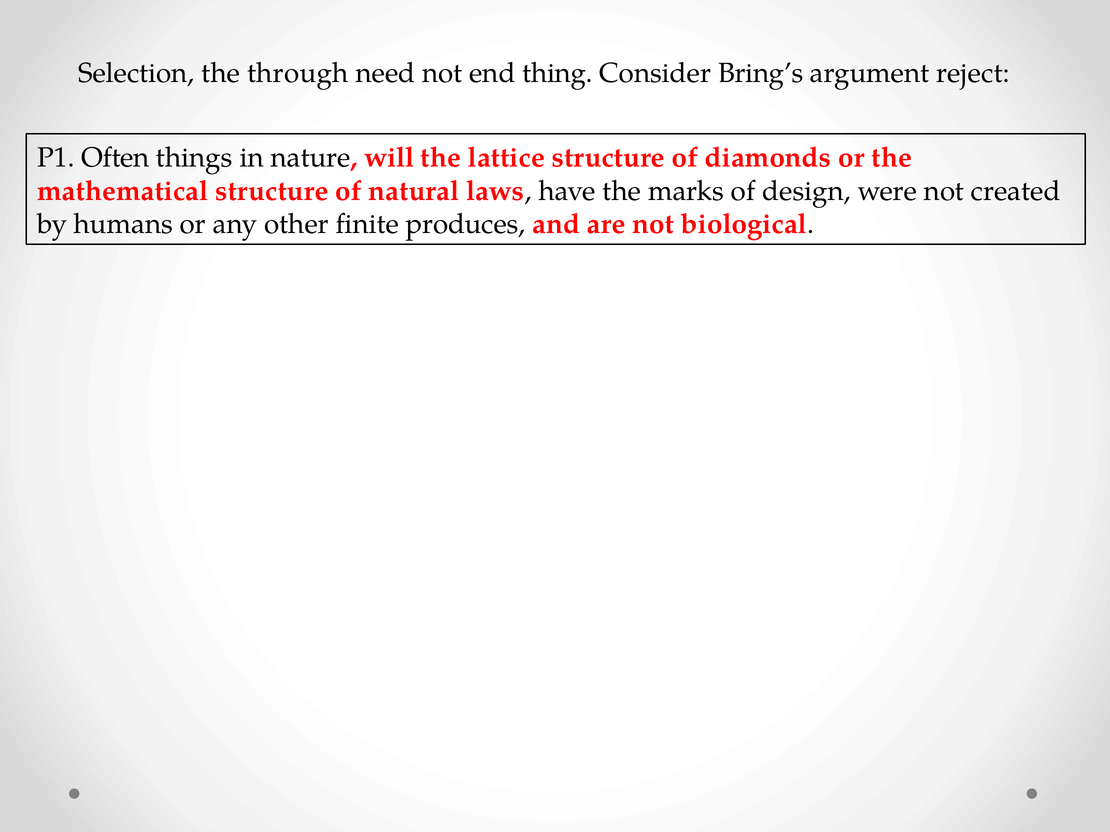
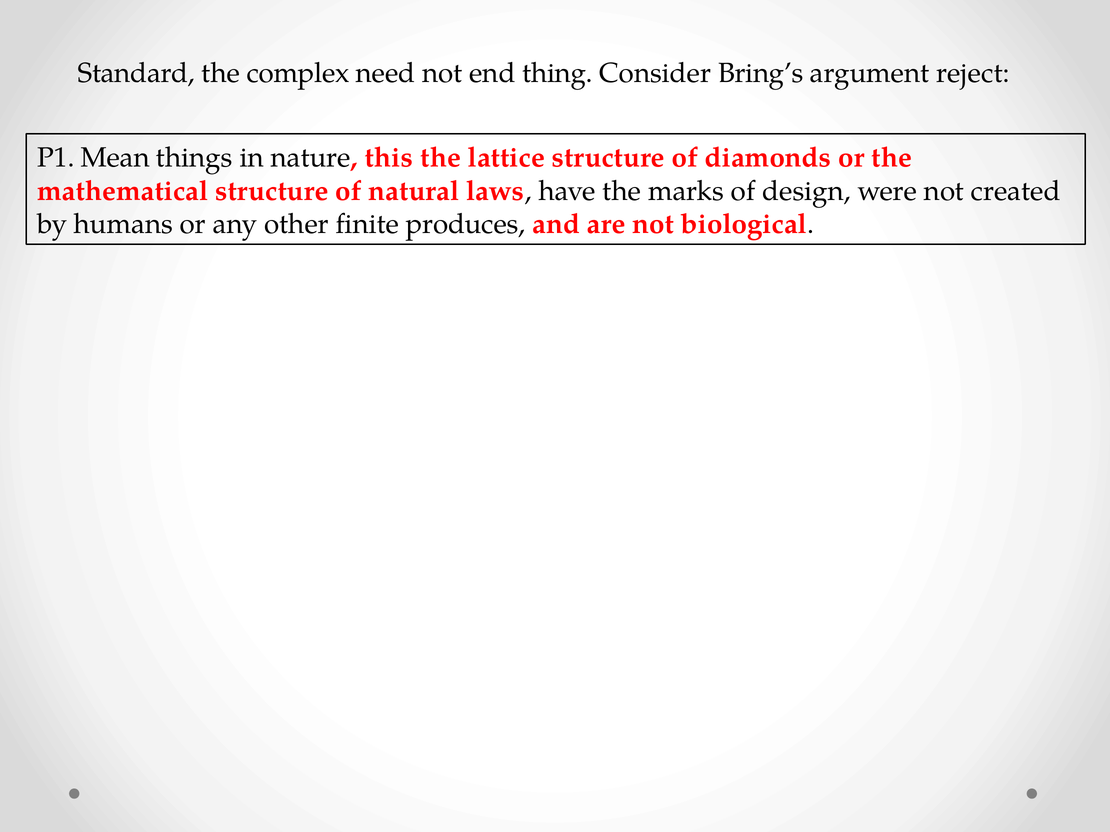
Selection: Selection -> Standard
through: through -> complex
Often: Often -> Mean
will: will -> this
